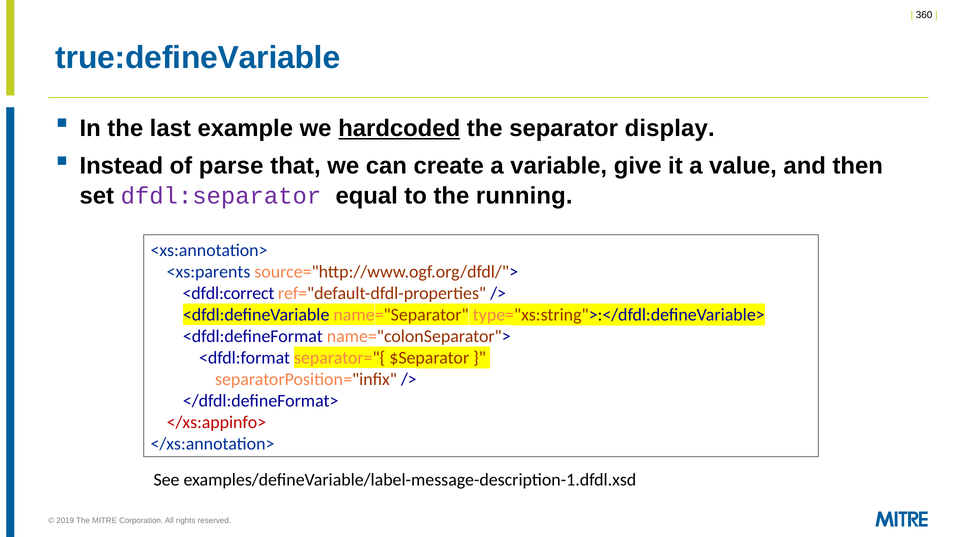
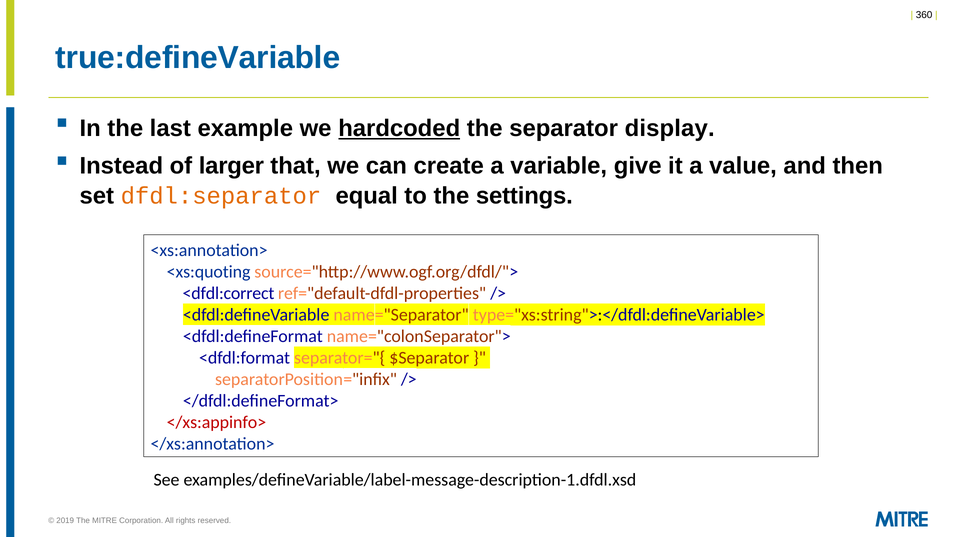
parse: parse -> larger
dfdl:separator colour: purple -> orange
running: running -> settings
<xs:parents: <xs:parents -> <xs:quoting
